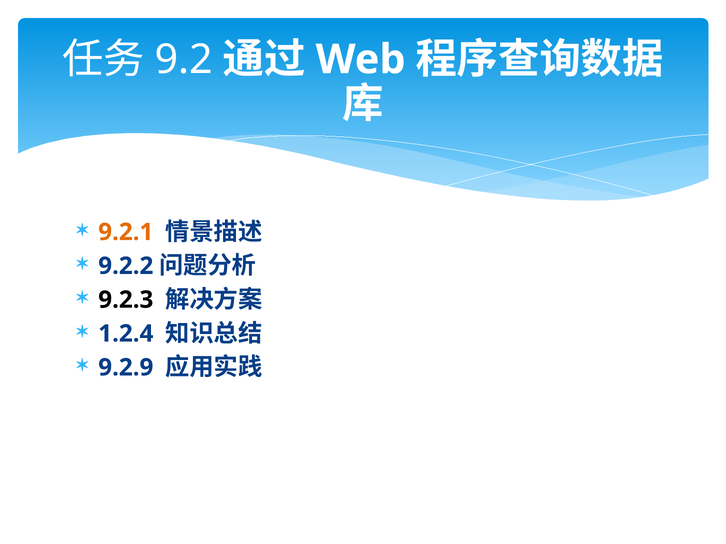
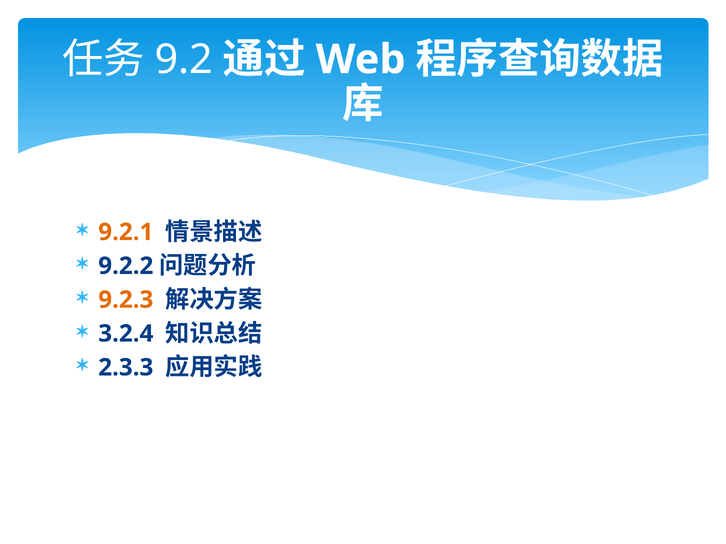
9.2.3 colour: black -> orange
1.2.4: 1.2.4 -> 3.2.4
9.2.9: 9.2.9 -> 2.3.3
